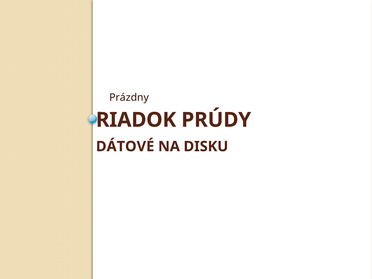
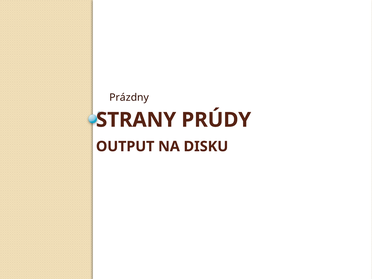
RIADOK: RIADOK -> STRANY
DÁTOVÉ: DÁTOVÉ -> OUTPUT
